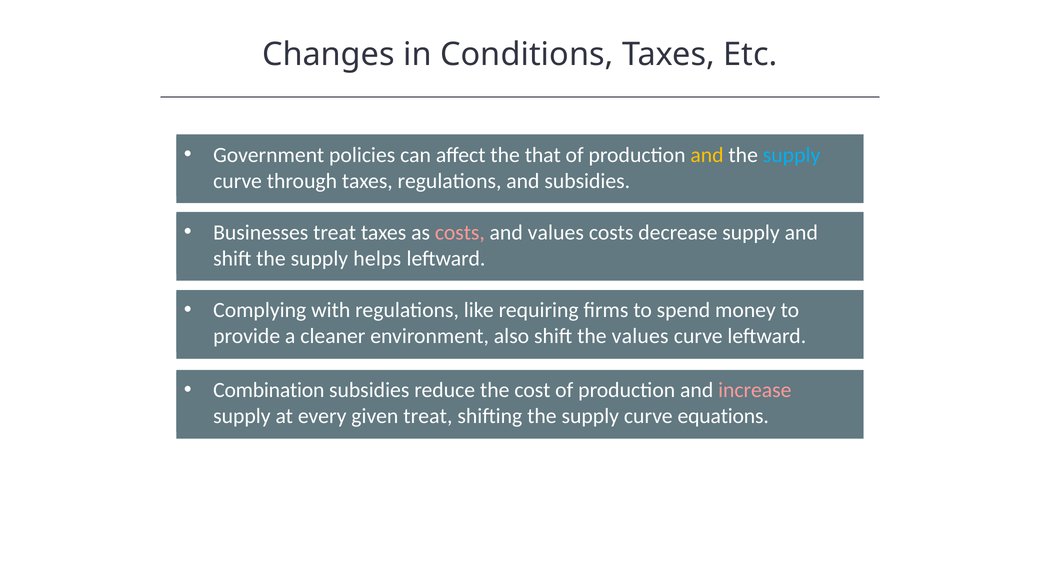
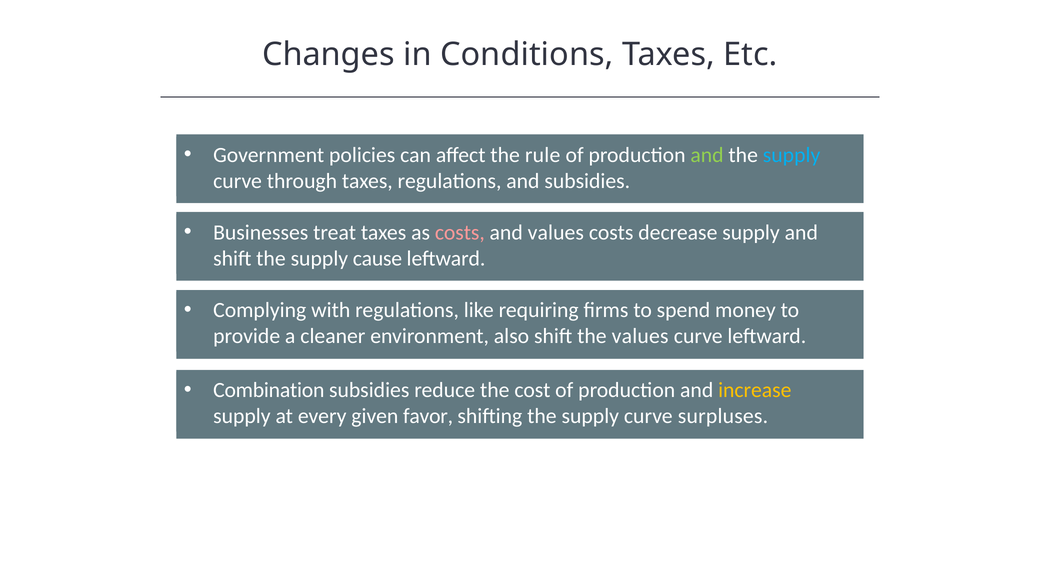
that: that -> rule
and at (707, 155) colour: yellow -> light green
helps: helps -> cause
increase colour: pink -> yellow
given treat: treat -> favor
equations: equations -> surpluses
